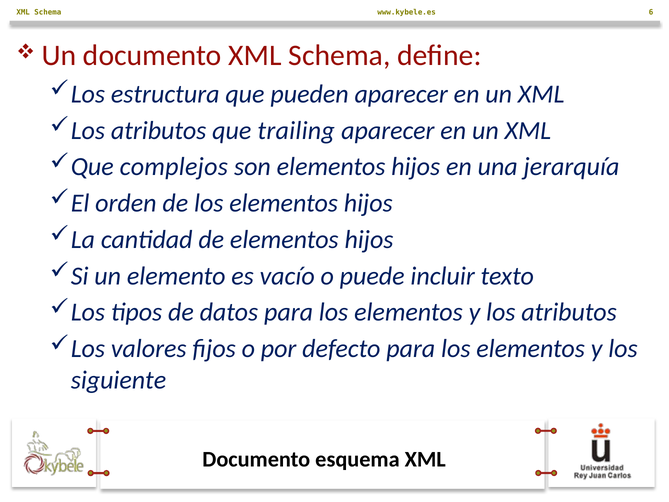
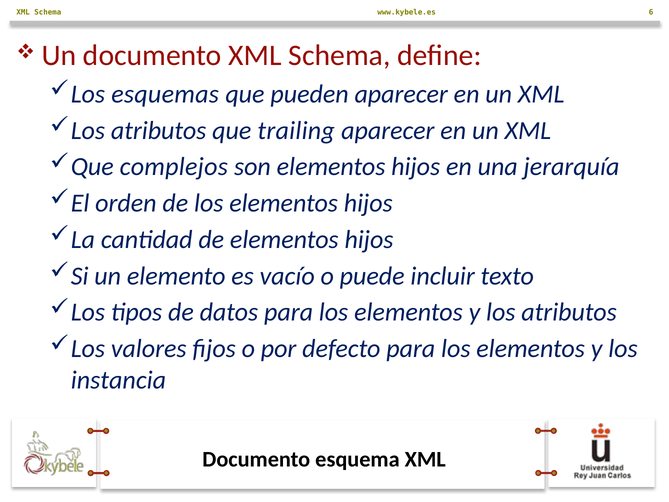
estructura: estructura -> esquemas
siguiente: siguiente -> instancia
